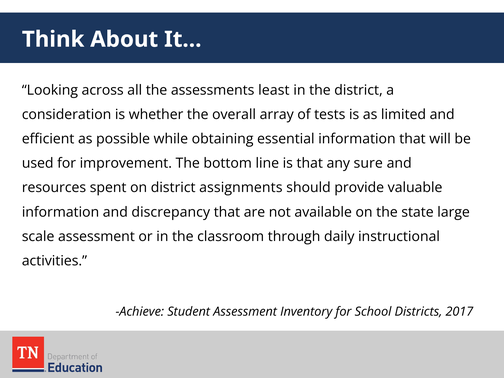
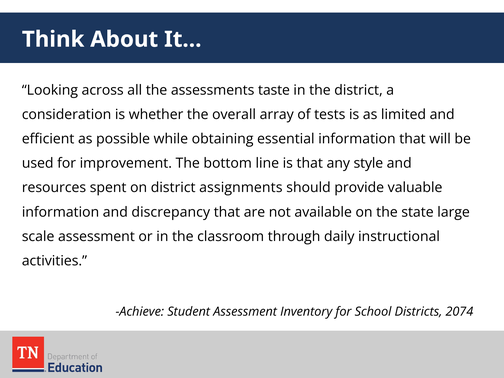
least: least -> taste
sure: sure -> style
2017: 2017 -> 2074
